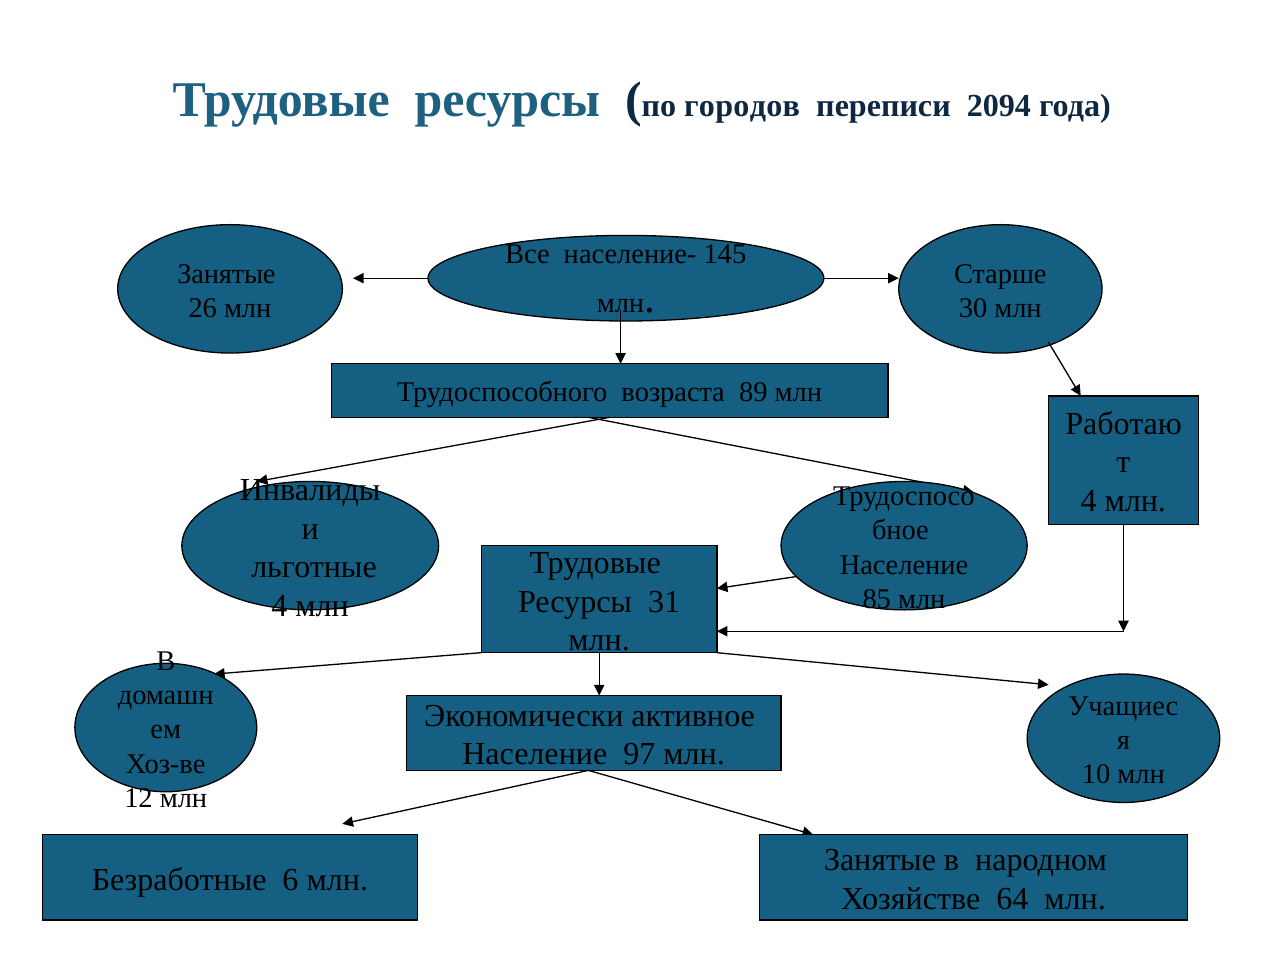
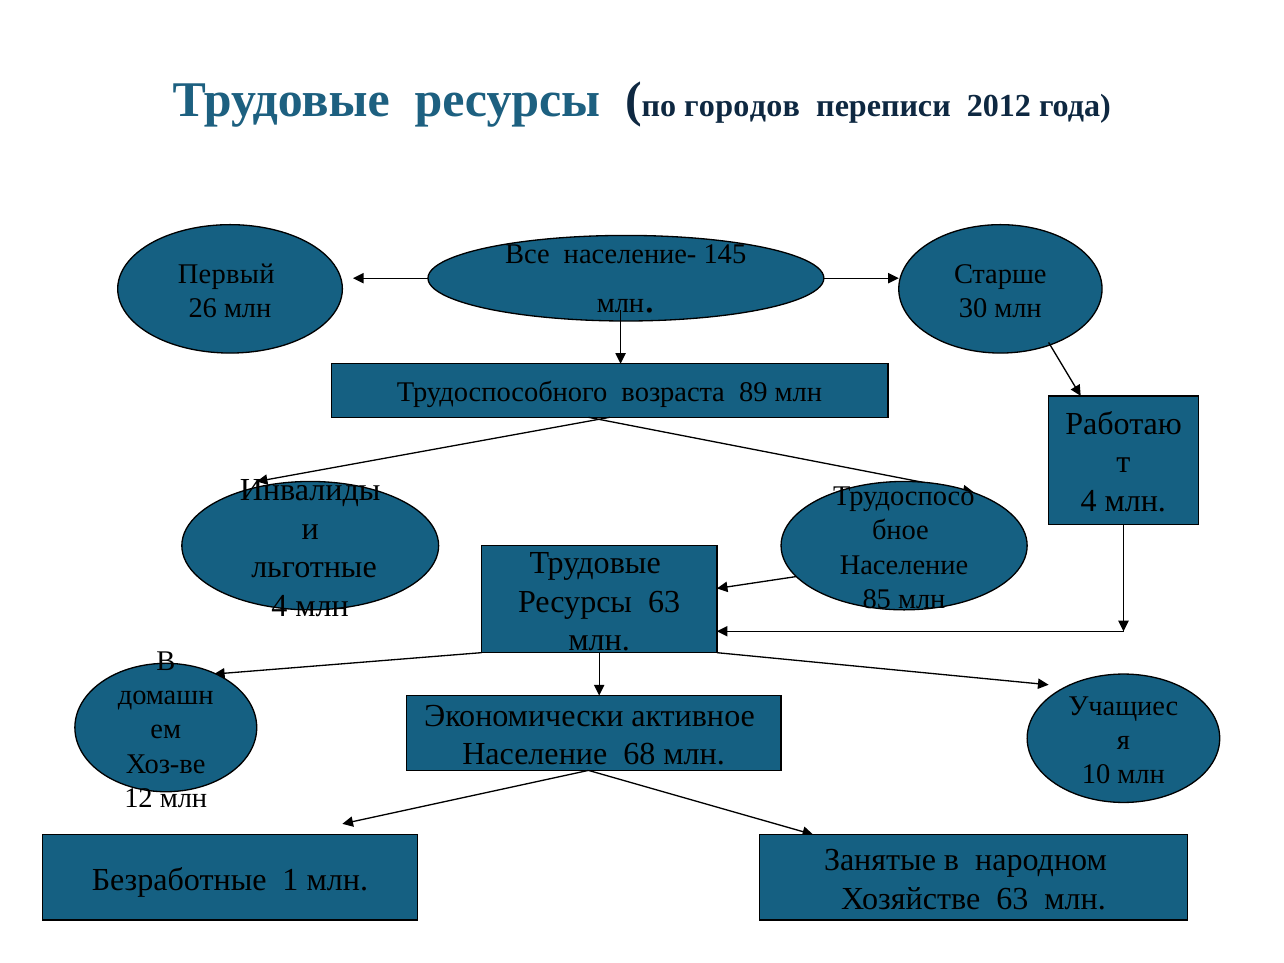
2094: 2094 -> 2012
Занятые at (226, 274): Занятые -> Первый
Ресурсы 31: 31 -> 63
97: 97 -> 68
6: 6 -> 1
Хозяйстве 64: 64 -> 63
